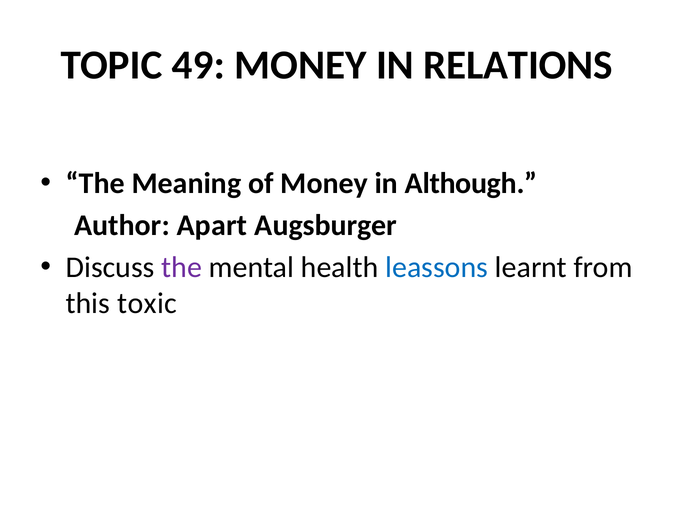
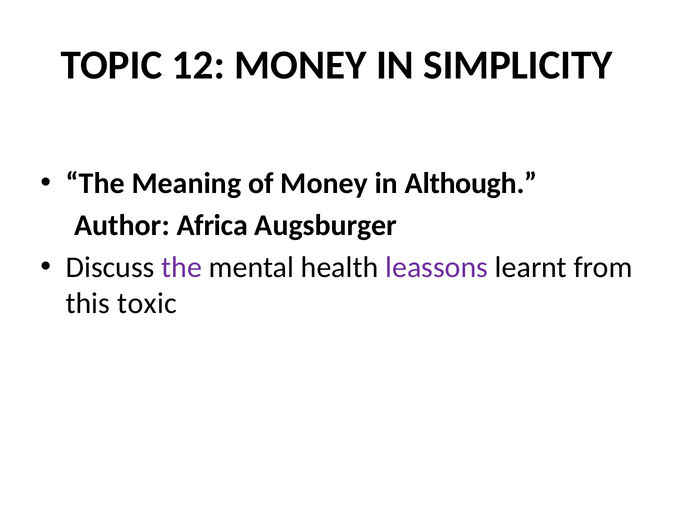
49: 49 -> 12
RELATIONS: RELATIONS -> SIMPLICITY
Apart: Apart -> Africa
leassons colour: blue -> purple
